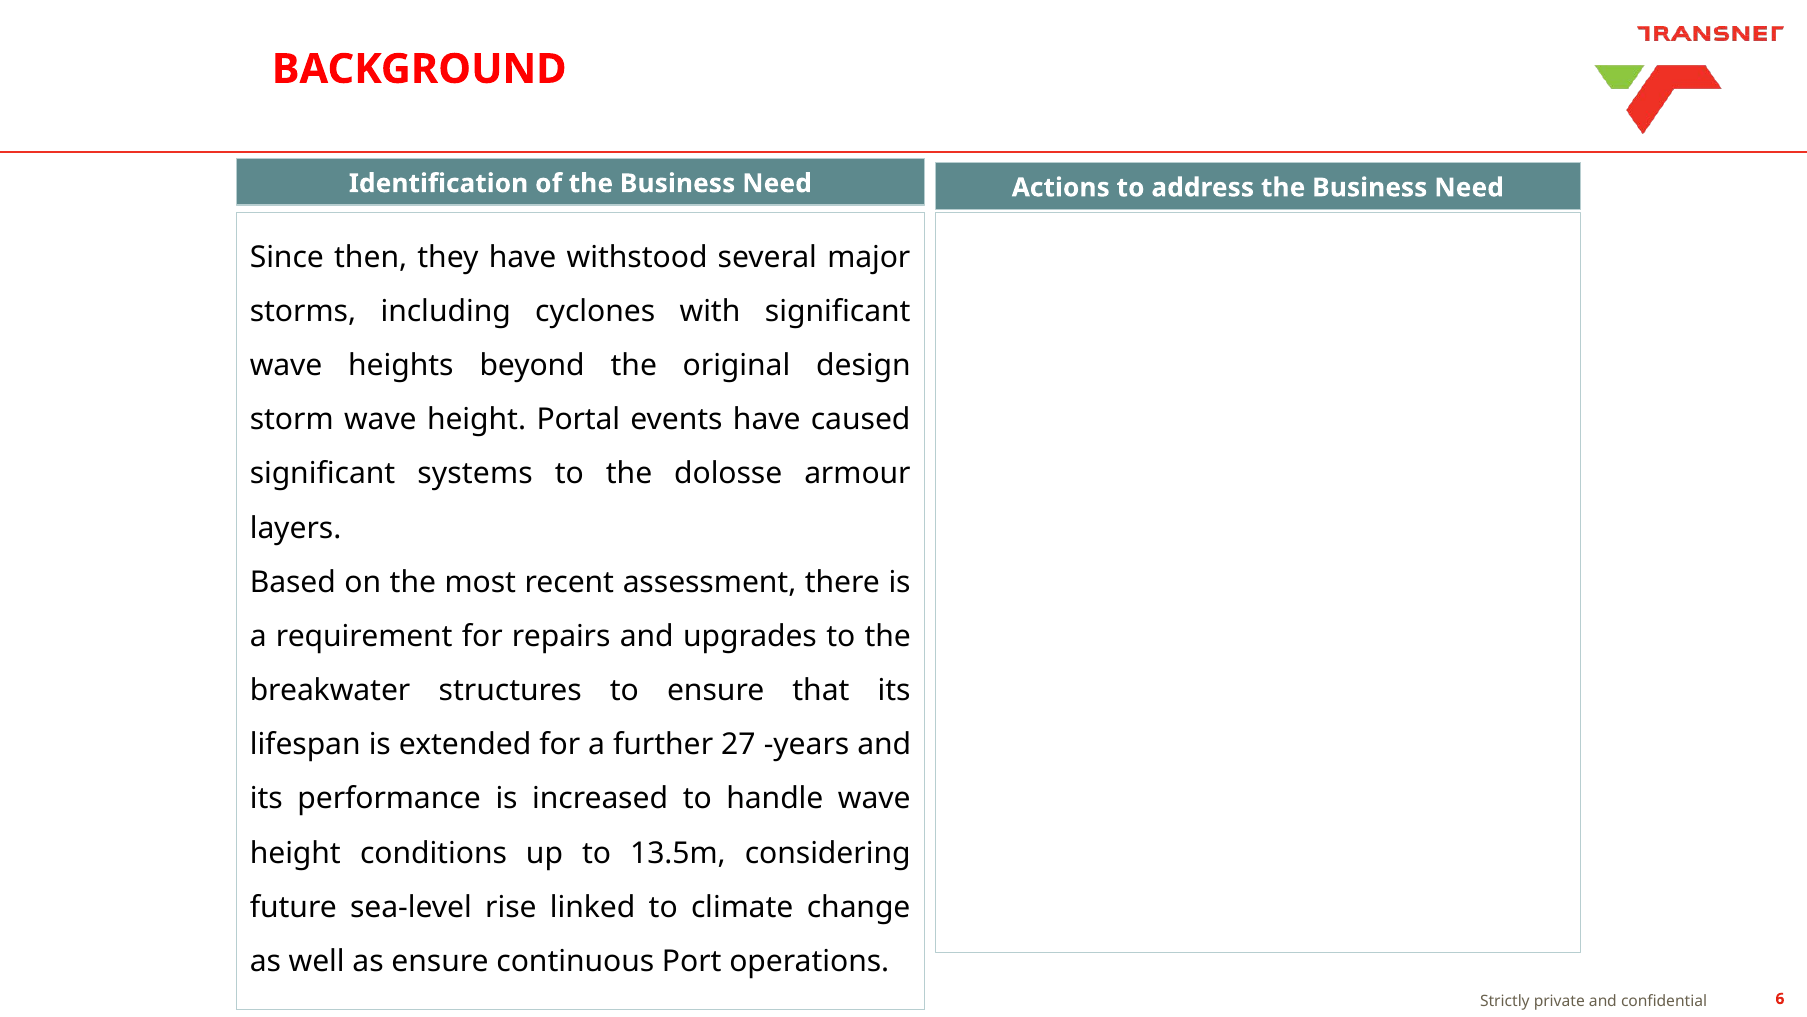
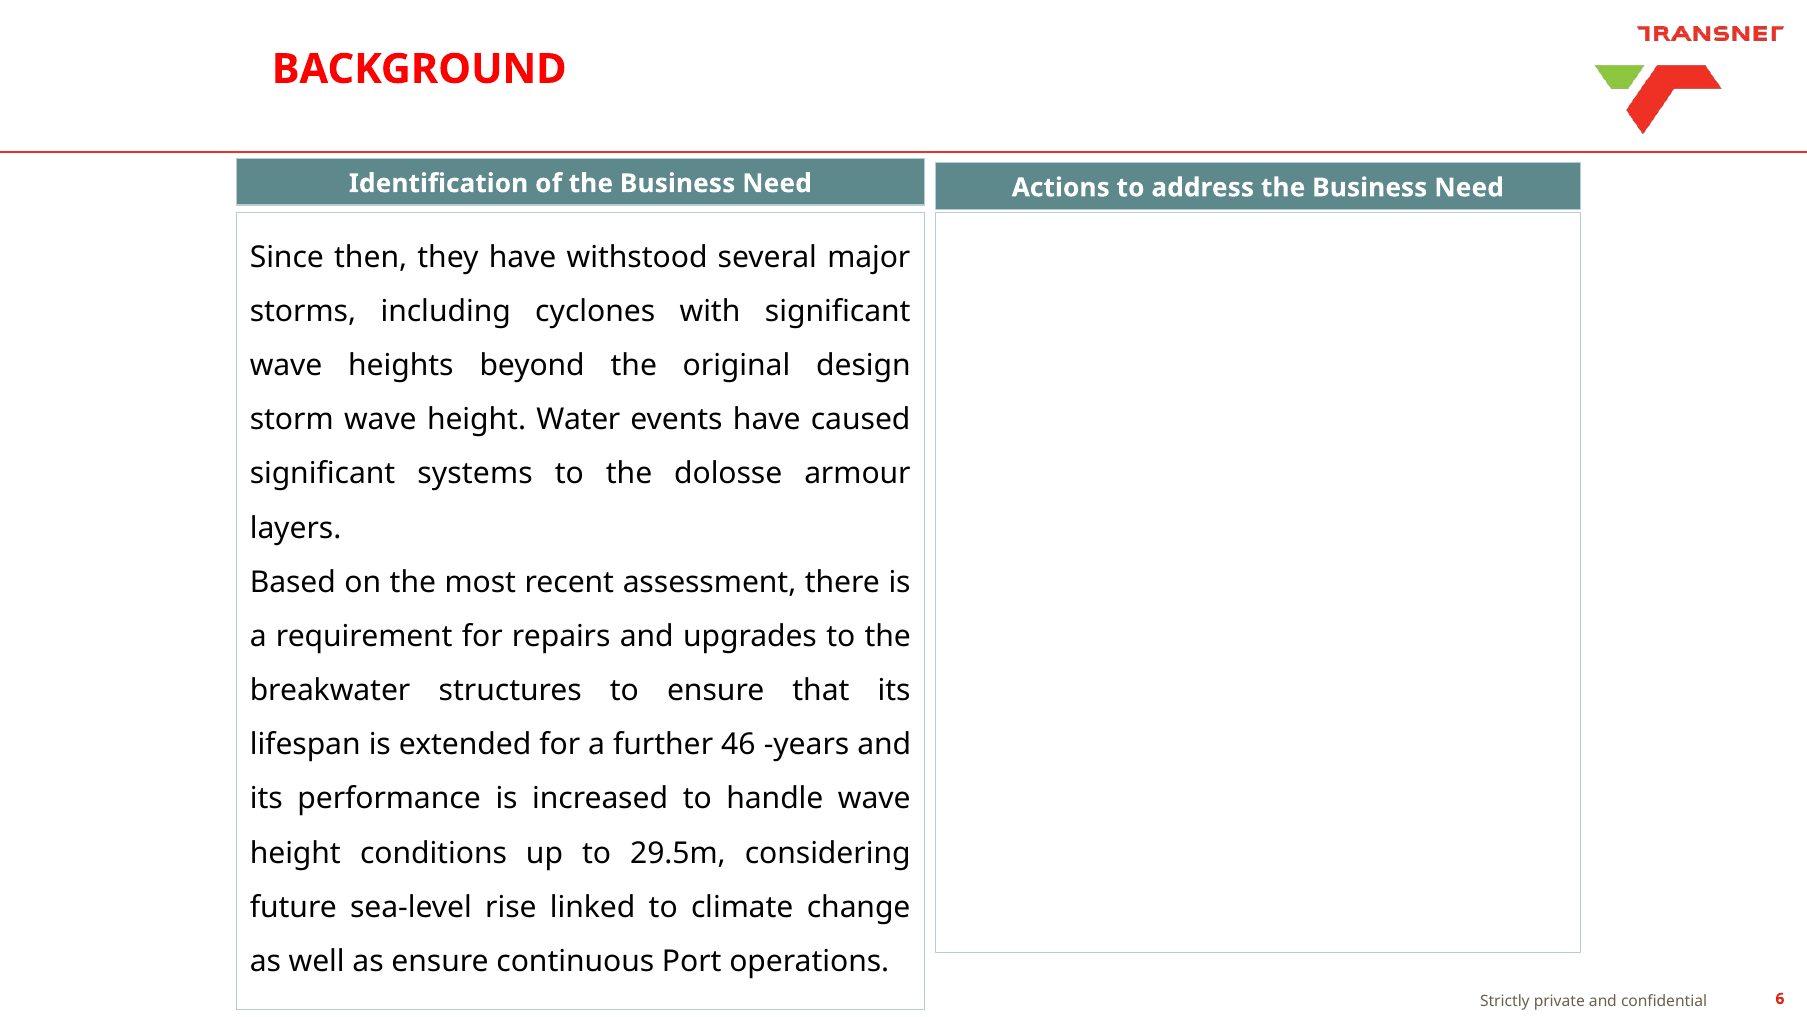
Portal: Portal -> Water
27: 27 -> 46
13.5m: 13.5m -> 29.5m
